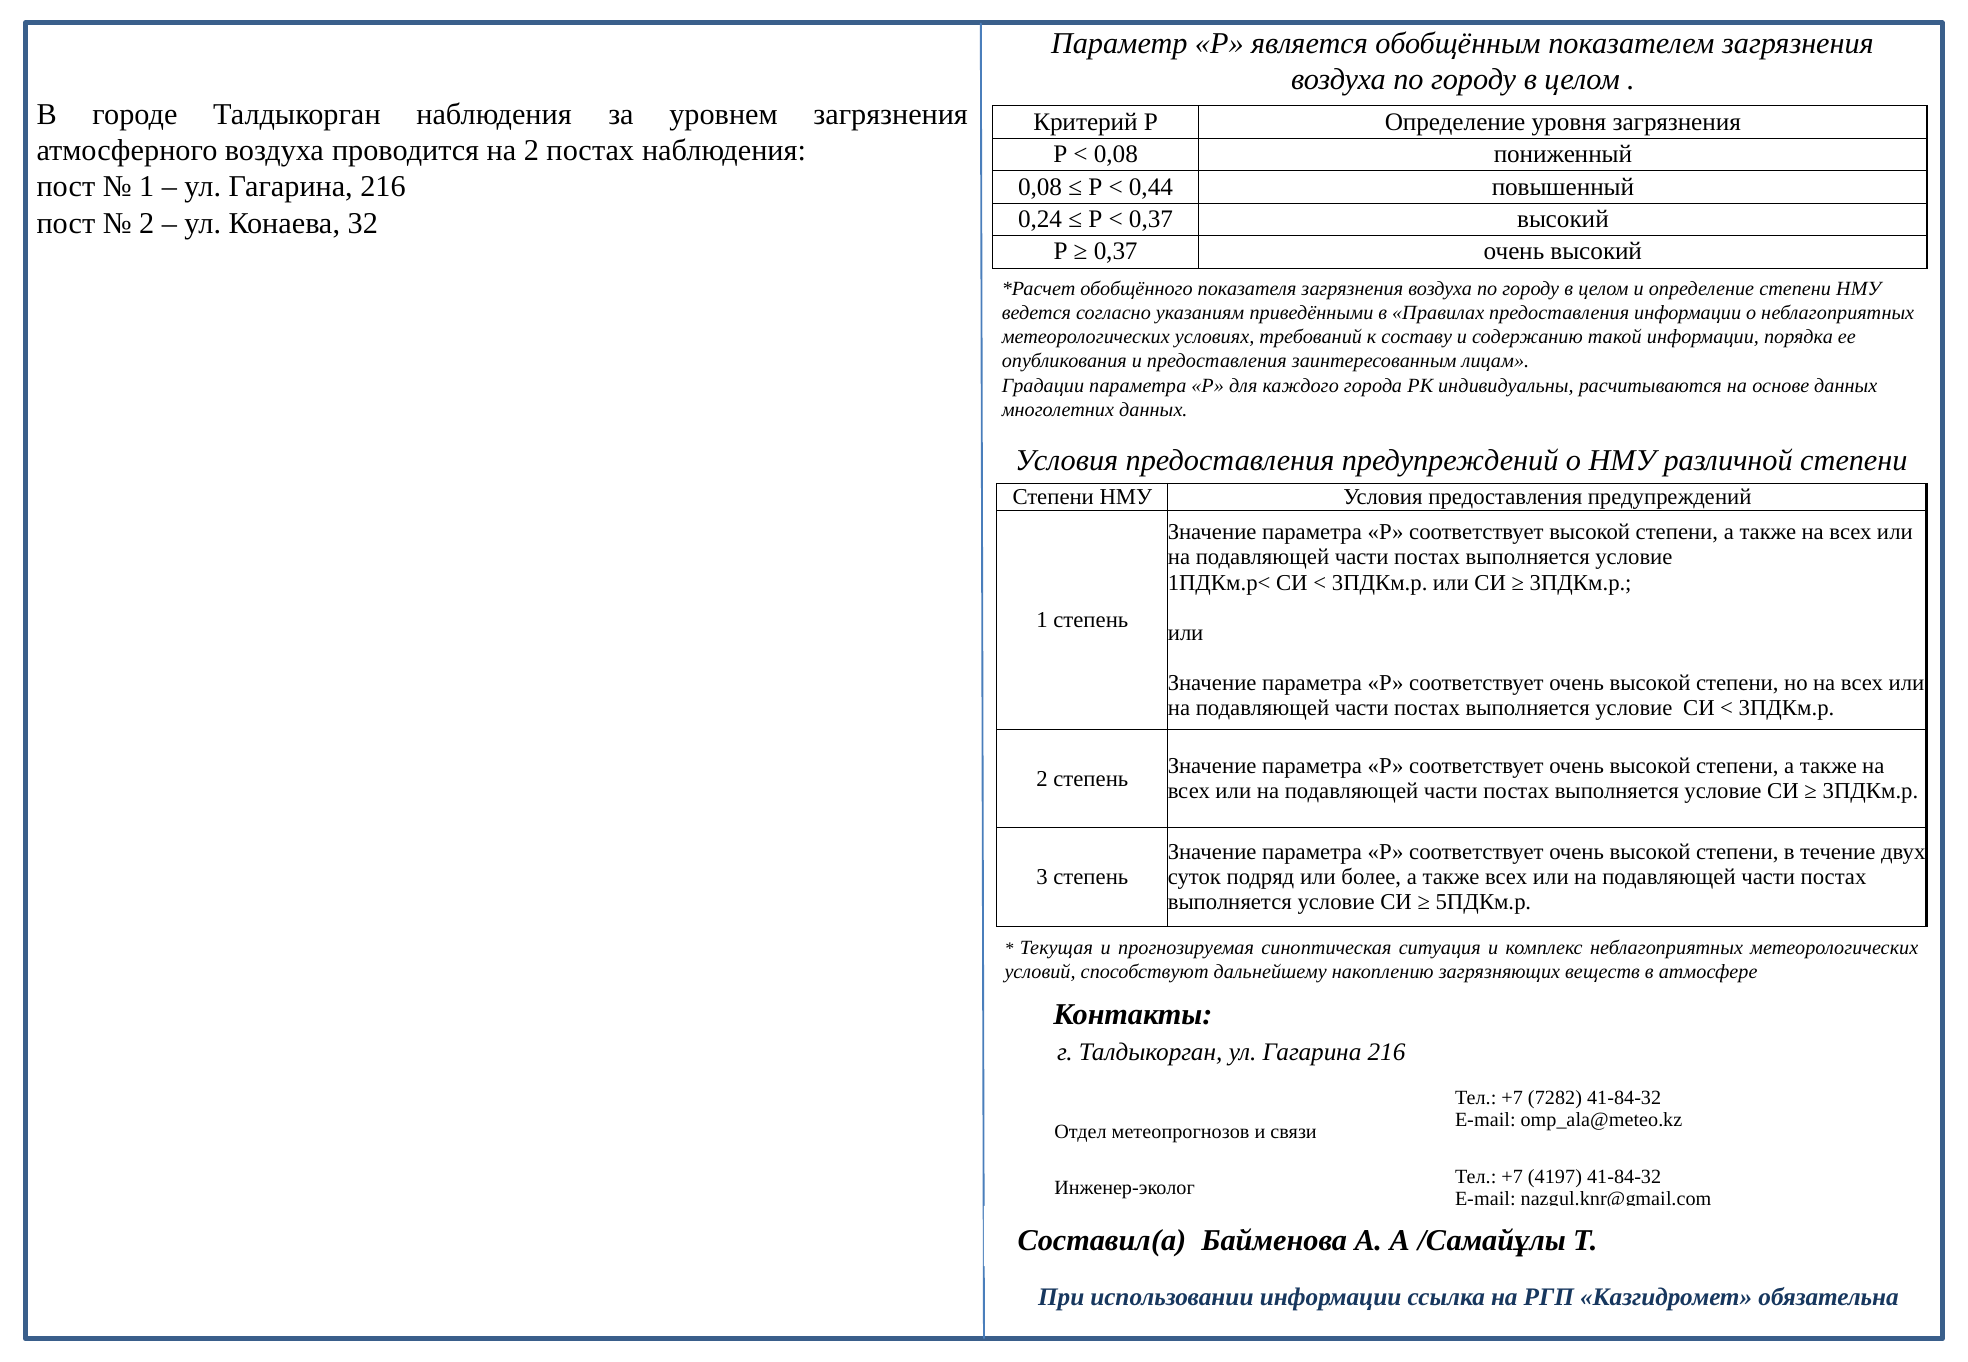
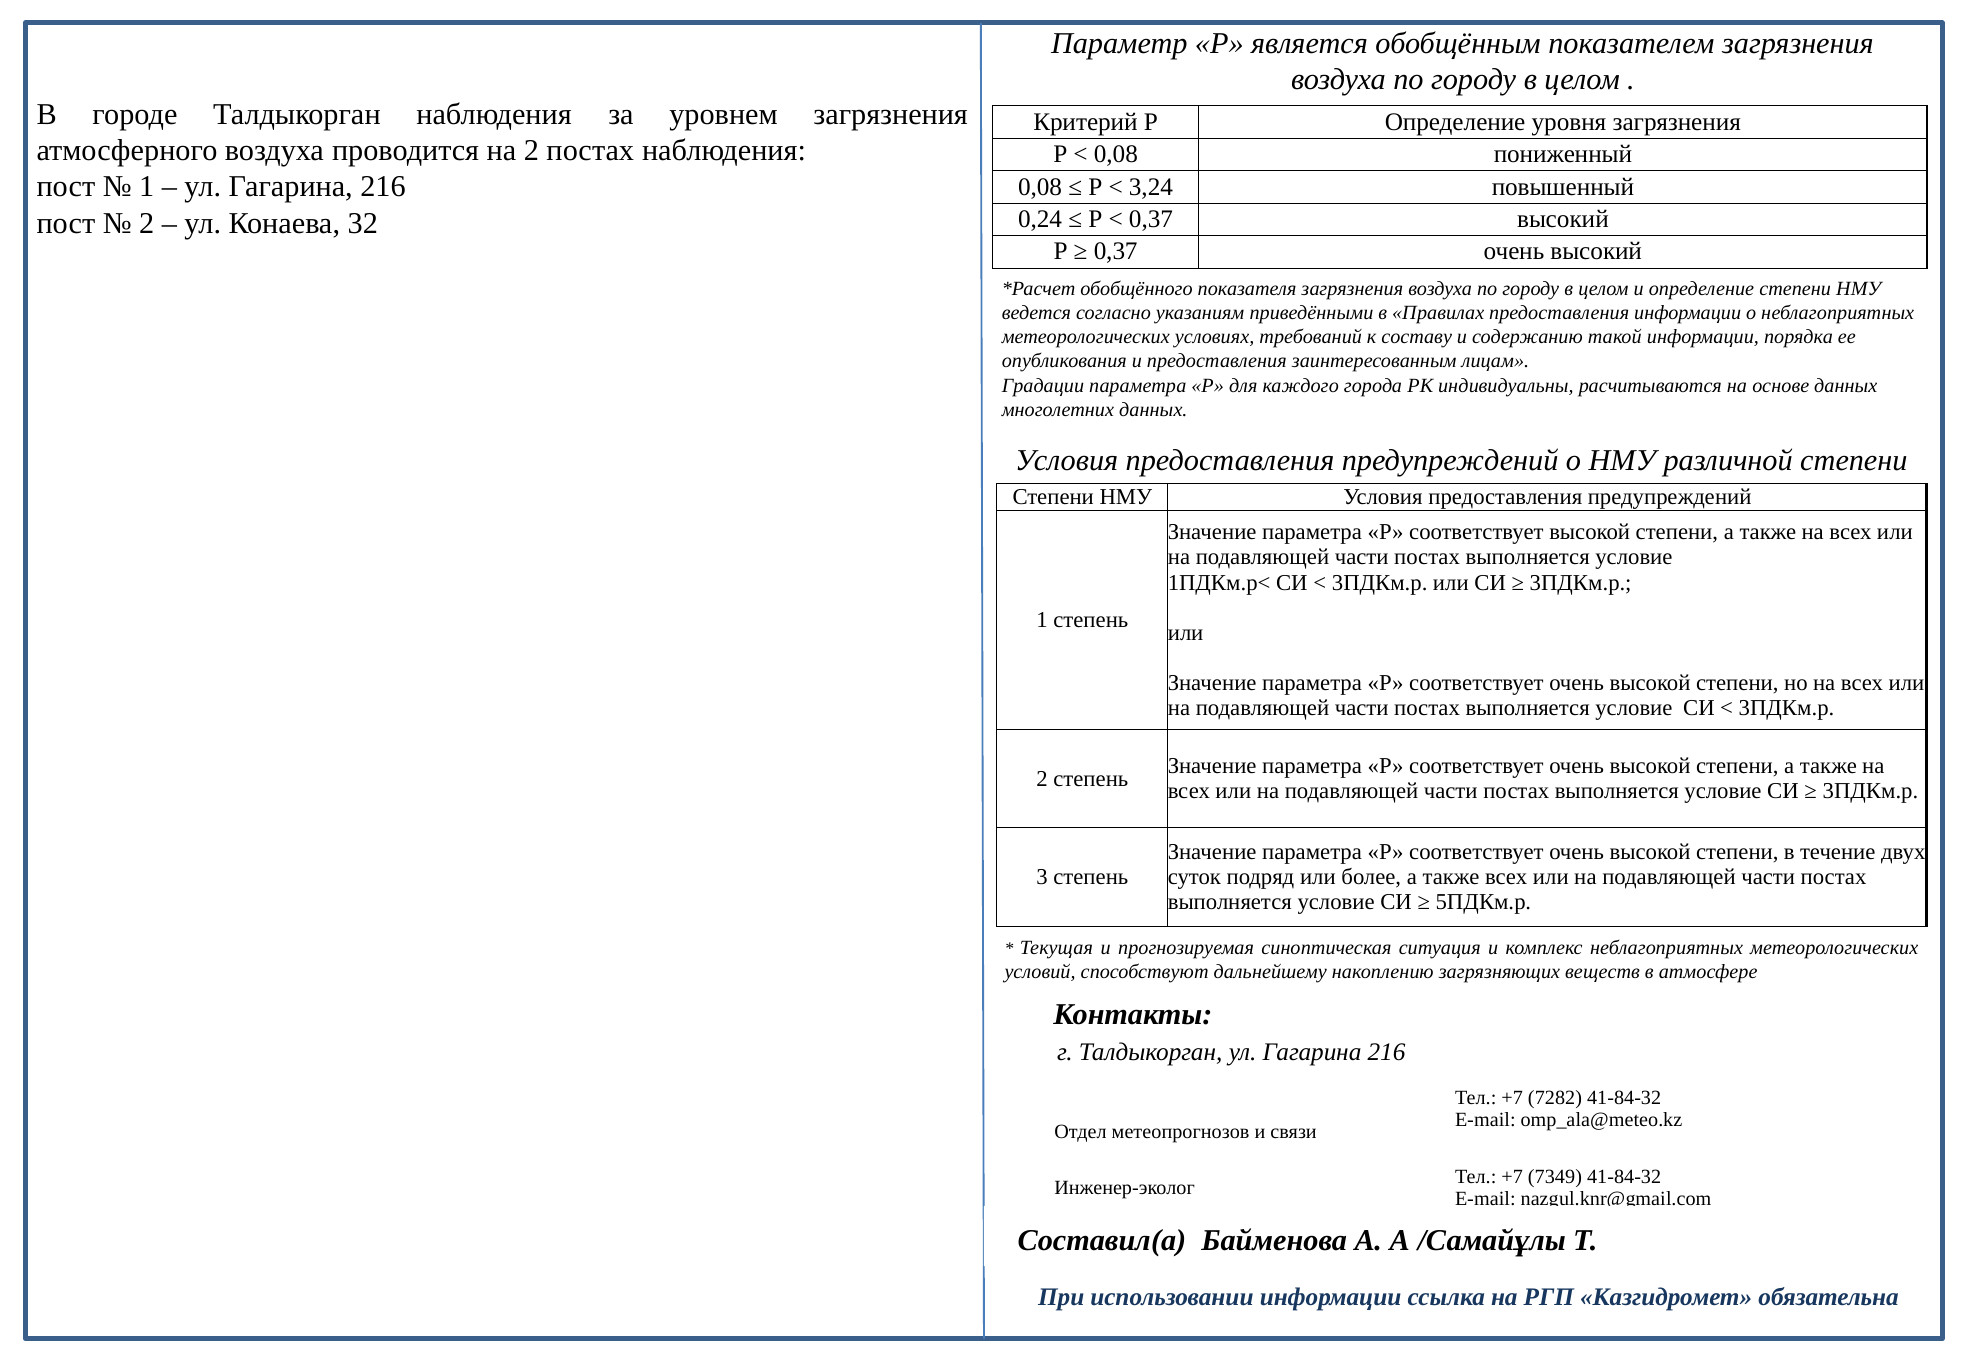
0,44: 0,44 -> 3,24
4197: 4197 -> 7349
